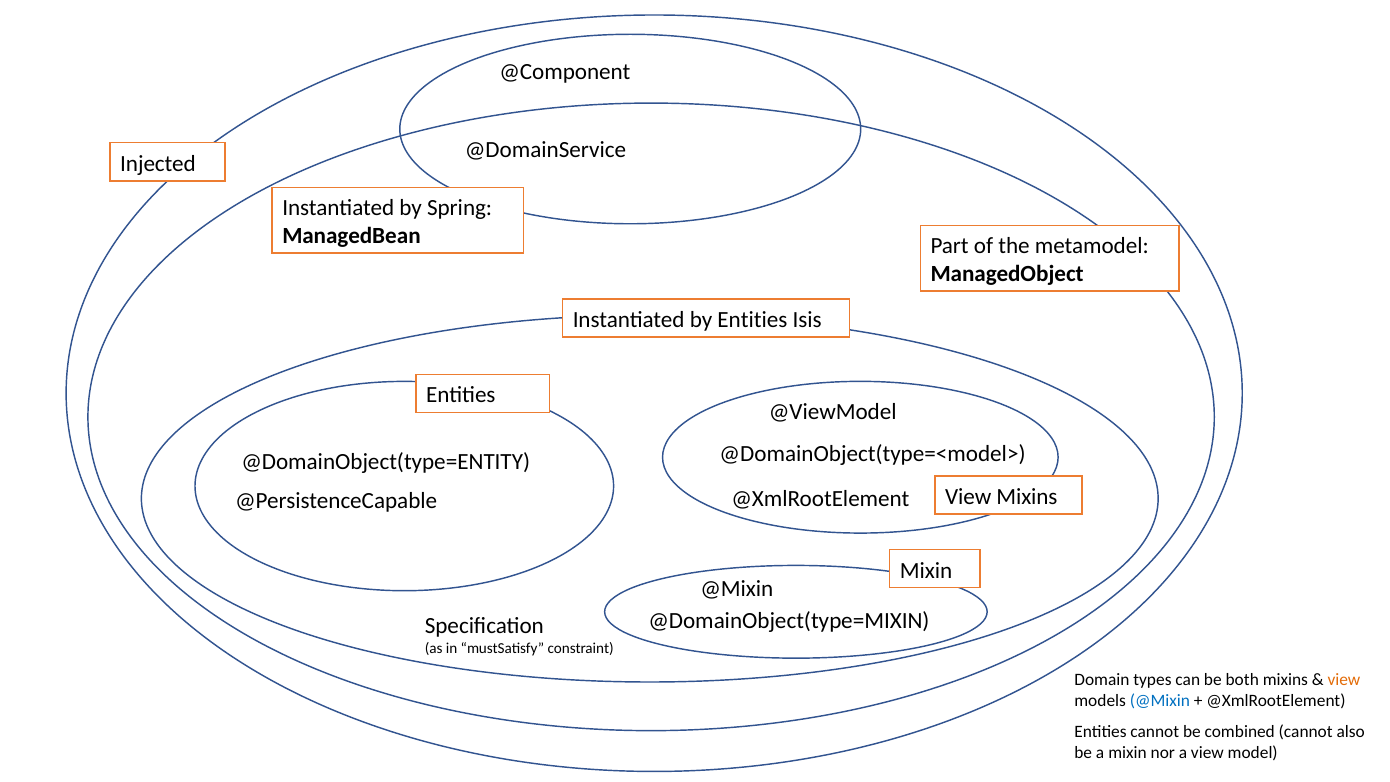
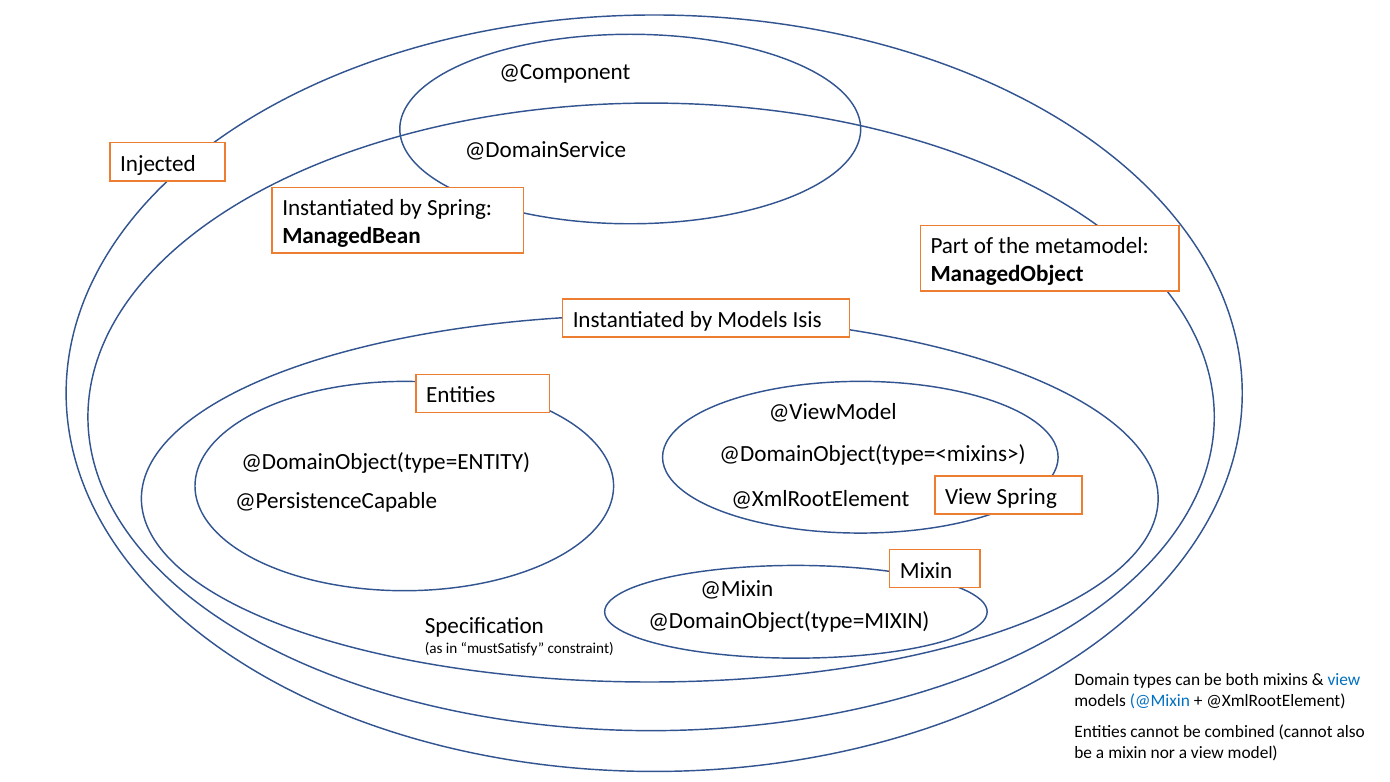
by Entities: Entities -> Models
@DomainObject(type=<model>: @DomainObject(type=<model> -> @DomainObject(type=<mixins>
View Mixins: Mixins -> Spring
view at (1344, 680) colour: orange -> blue
